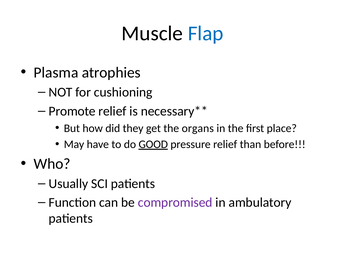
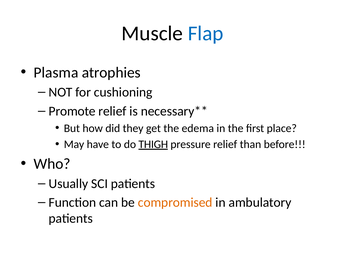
organs: organs -> edema
GOOD: GOOD -> THIGH
compromised colour: purple -> orange
